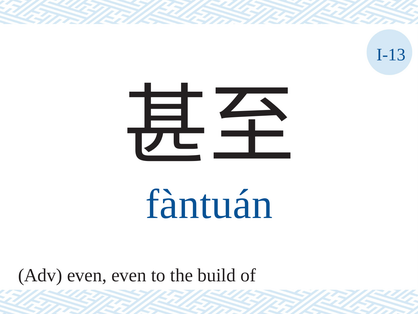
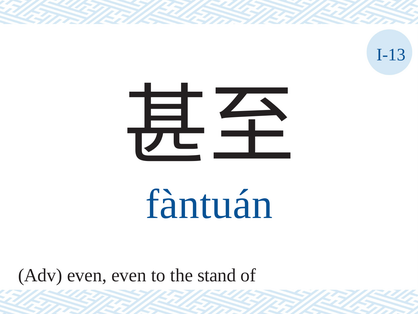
build: build -> stand
